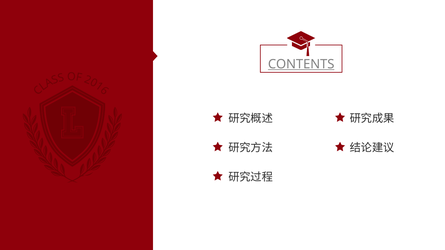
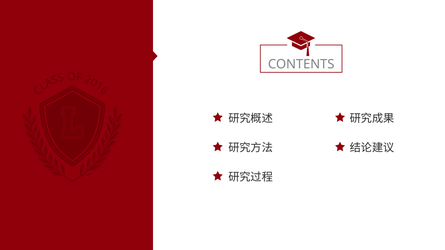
CONTENTS underline: present -> none
